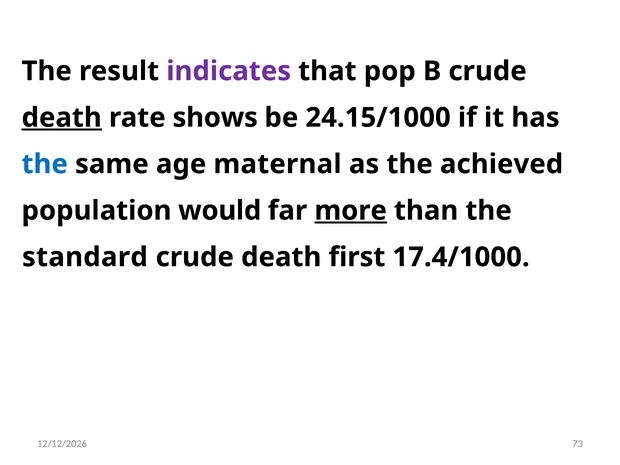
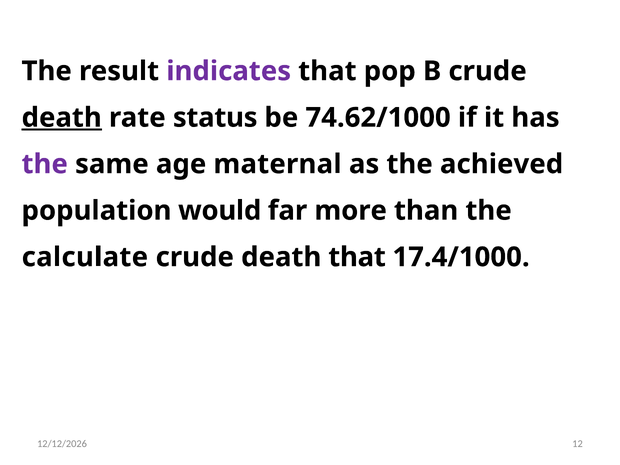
shows: shows -> status
24.15/1000: 24.15/1000 -> 74.62/1000
the at (45, 164) colour: blue -> purple
more underline: present -> none
standard: standard -> calculate
death first: first -> that
73: 73 -> 12
